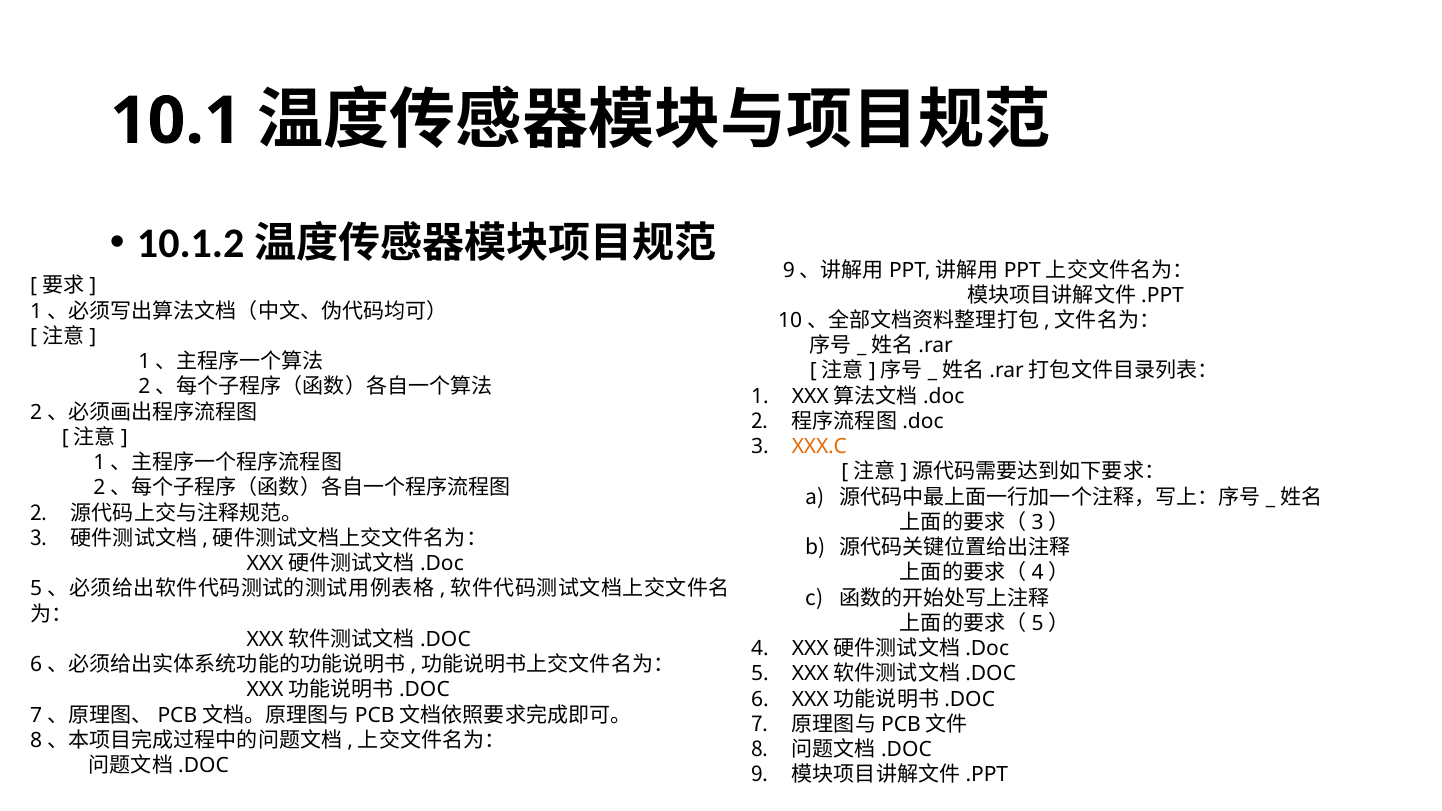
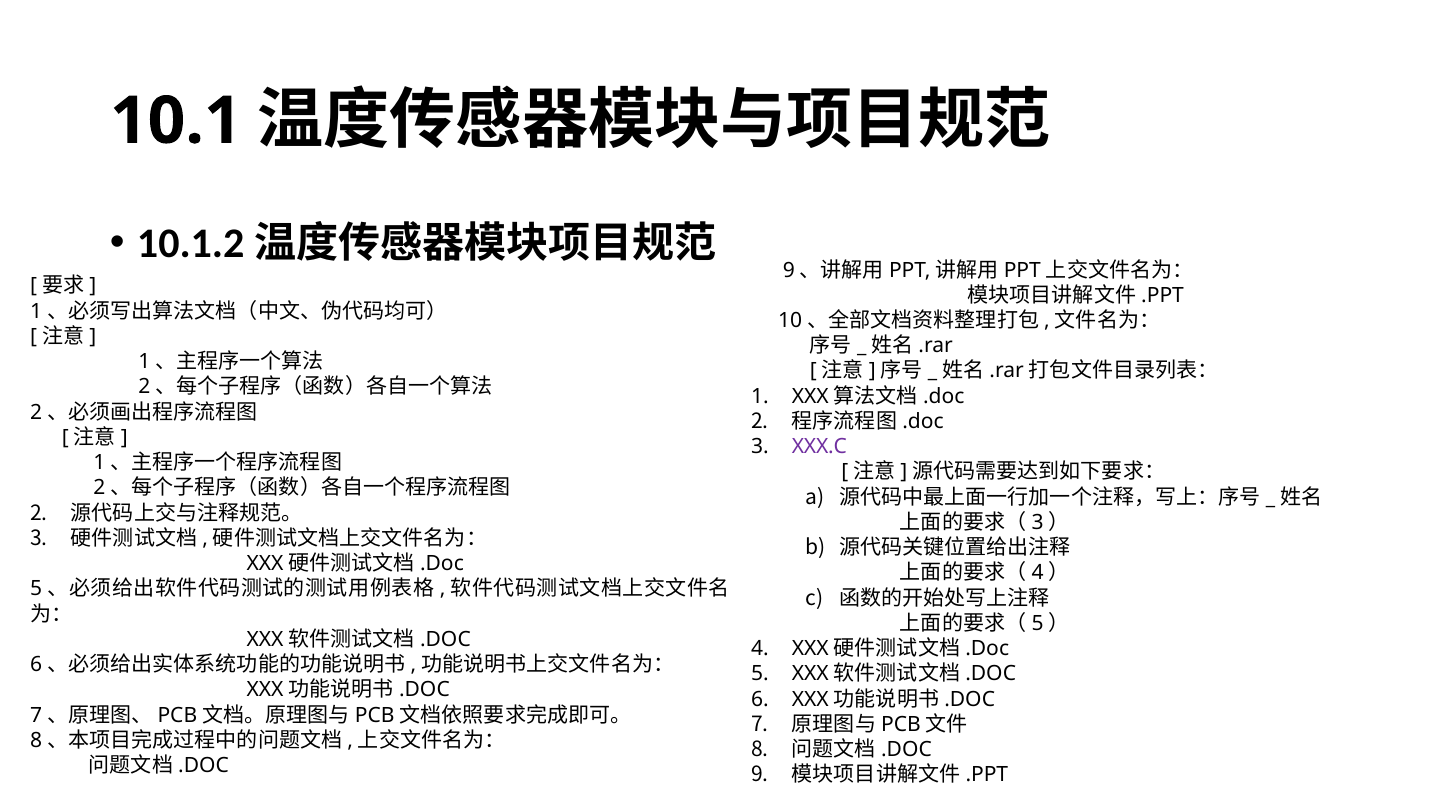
XXX.C colour: orange -> purple
